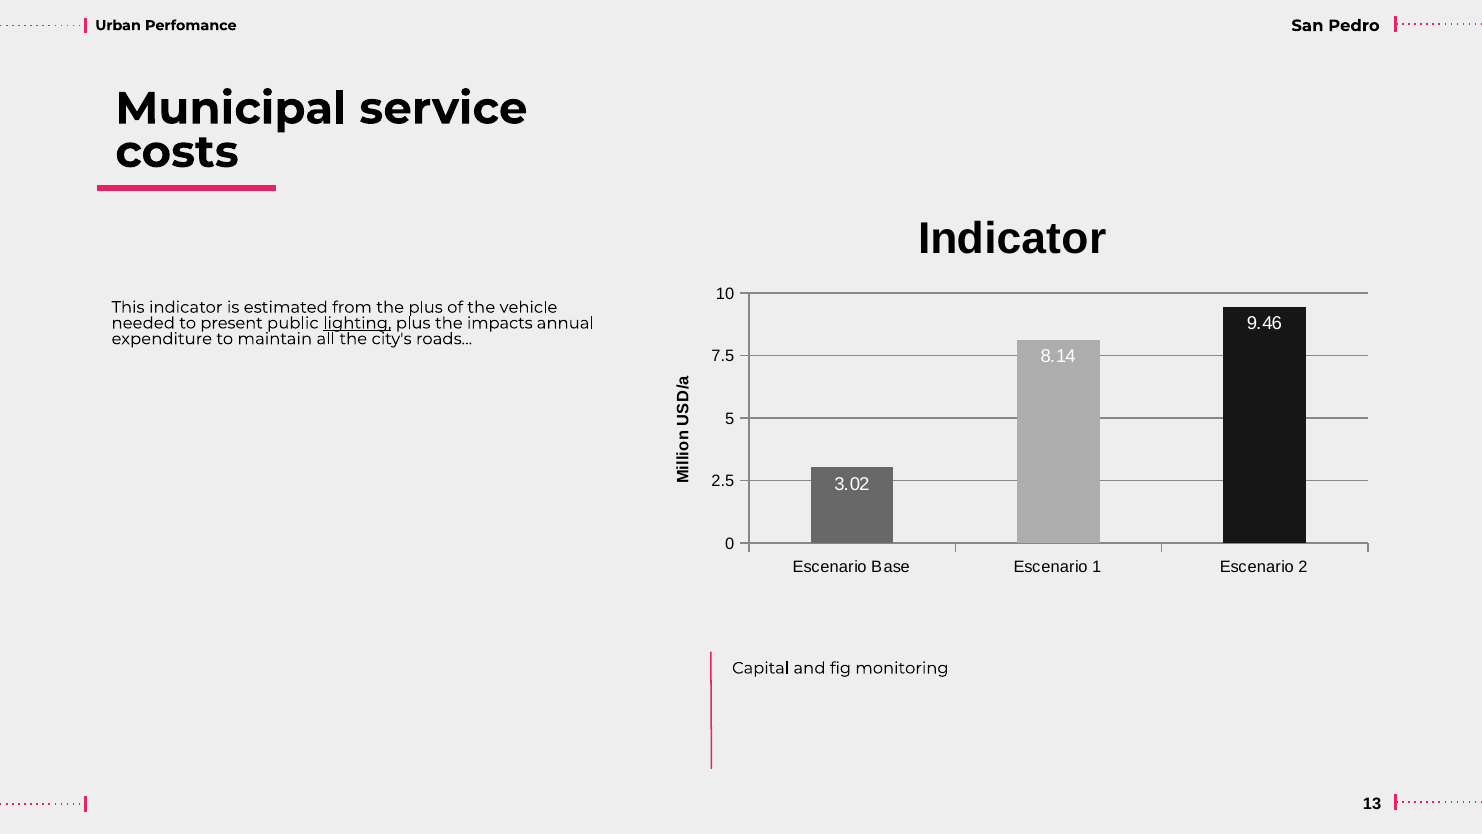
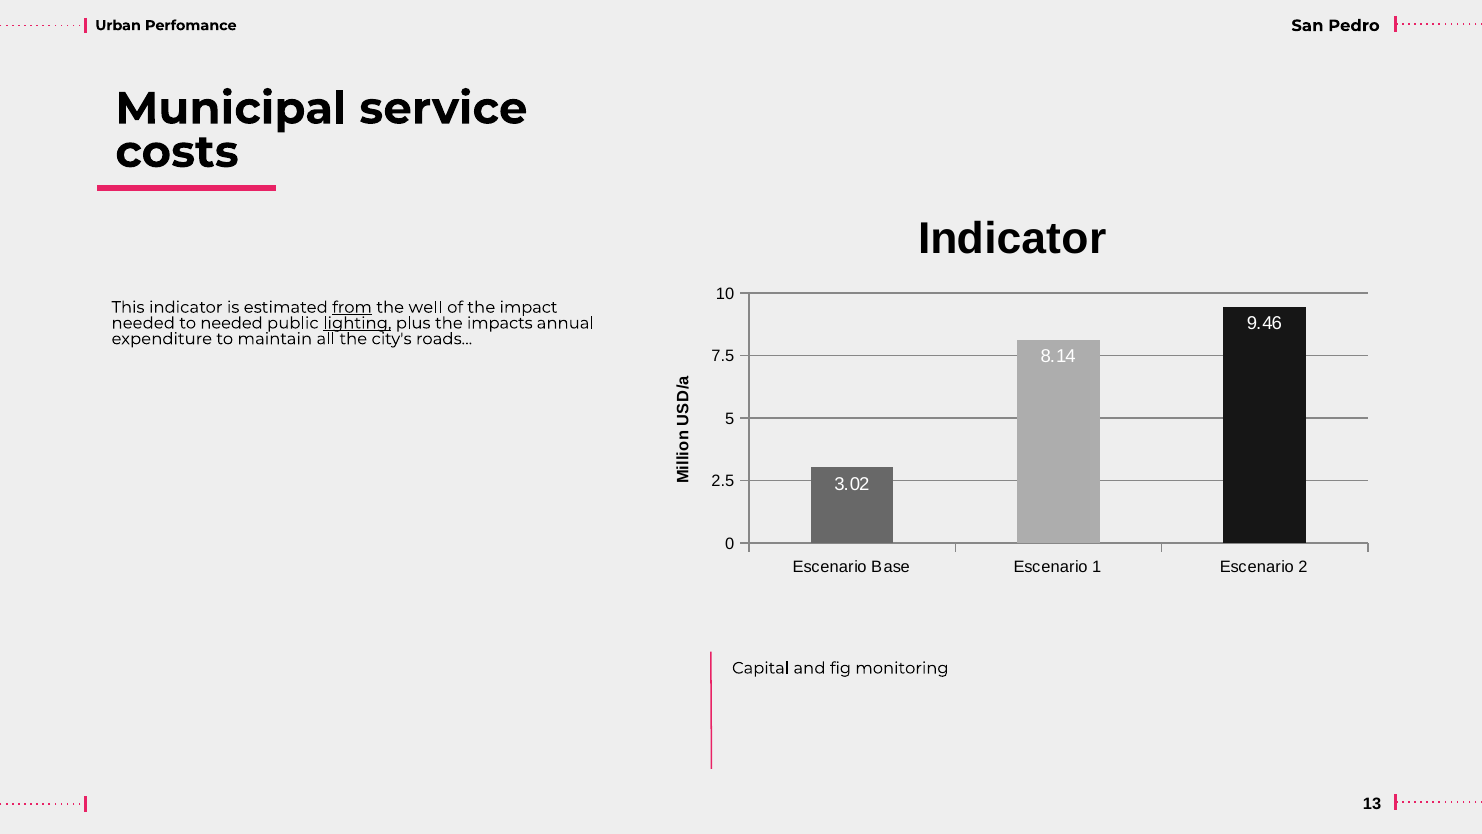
from underline: none -> present
the plus: plus -> well
vehicle: vehicle -> impact
to present: present -> needed
